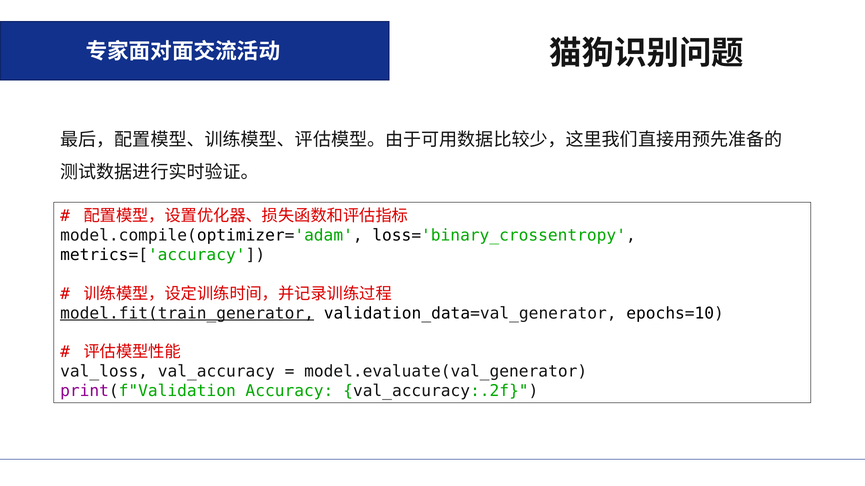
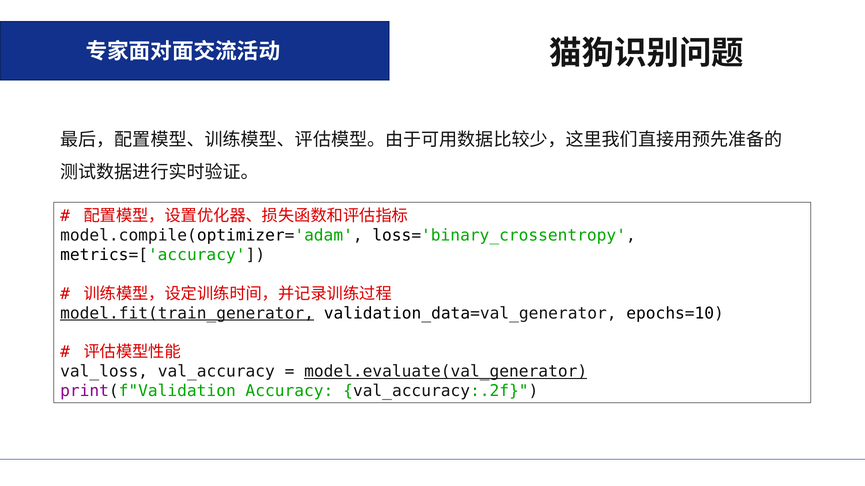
model.evaluate(val_generator underline: none -> present
